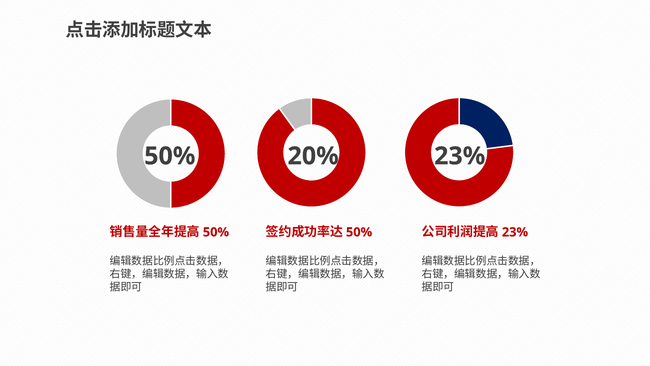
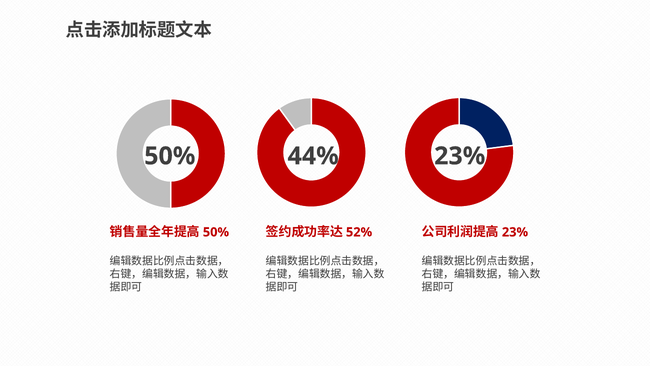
20%: 20% -> 44%
50% at (359, 232): 50% -> 52%
